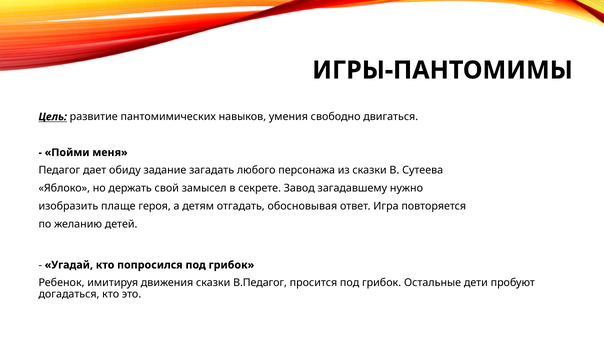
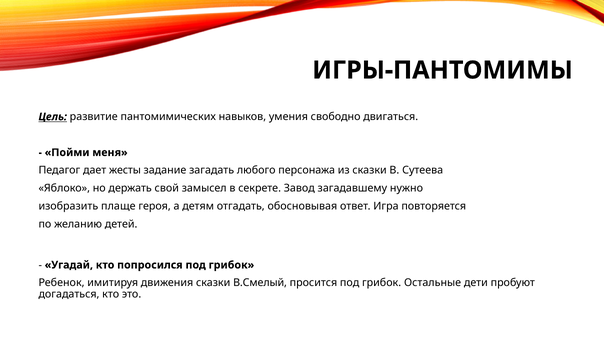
обиду: обиду -> жесты
В.Педагог: В.Педагог -> В.Смелый
